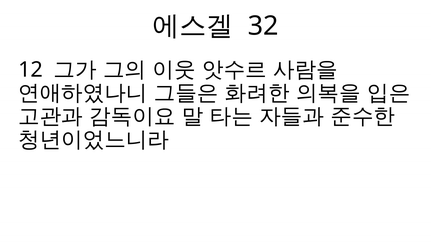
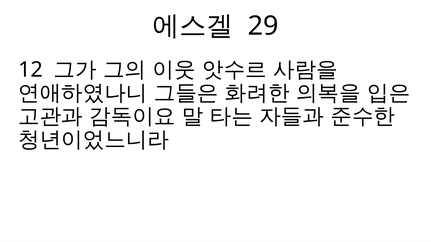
32: 32 -> 29
